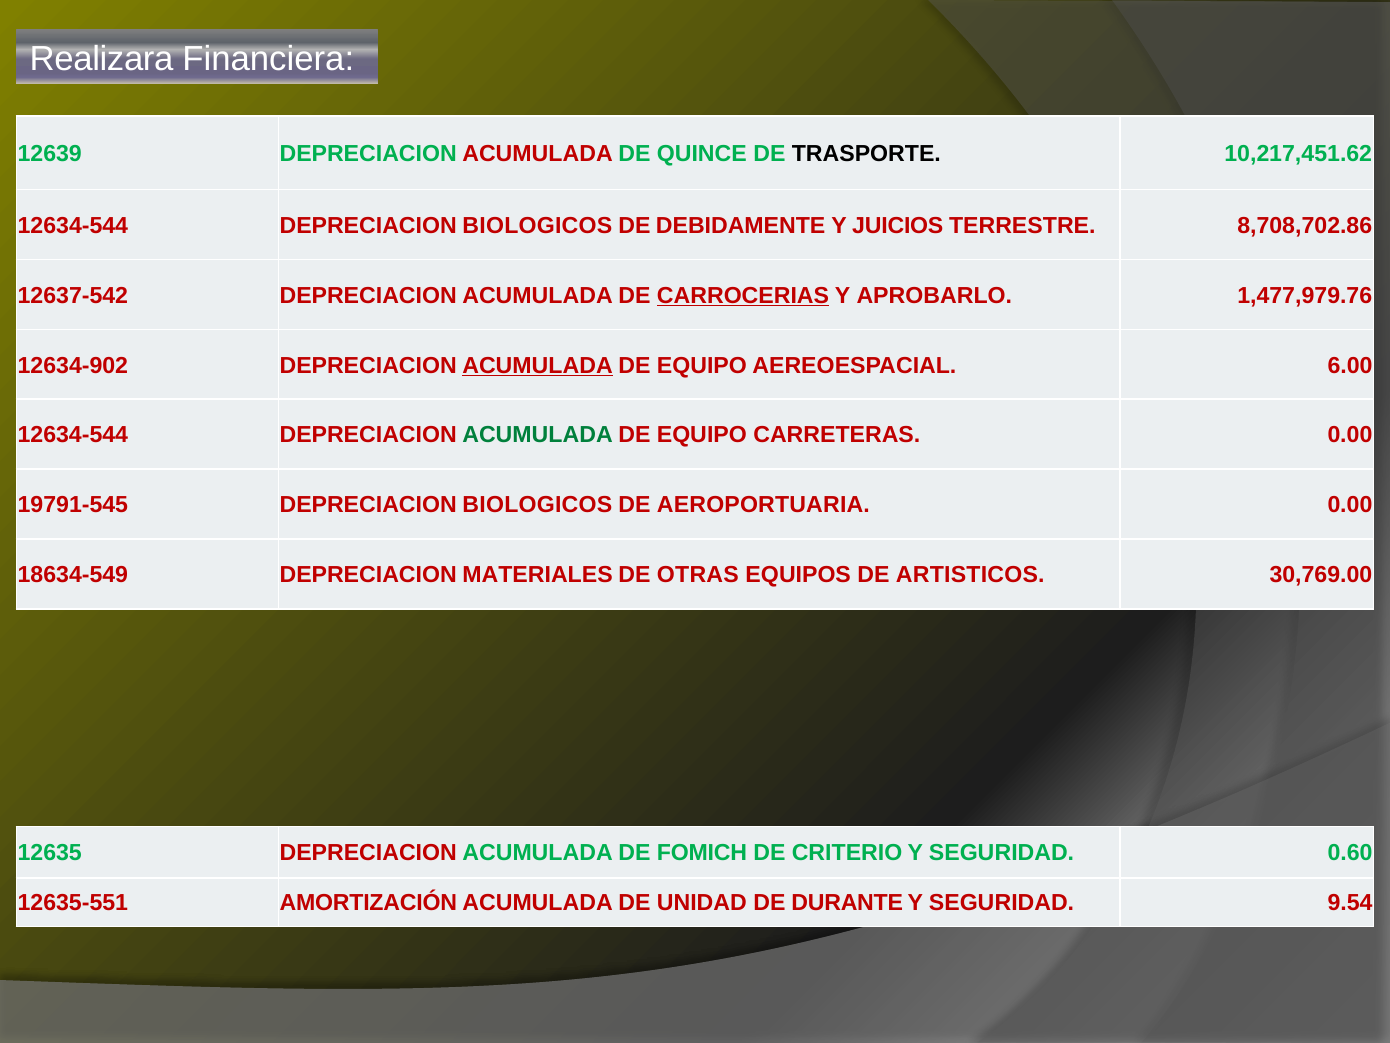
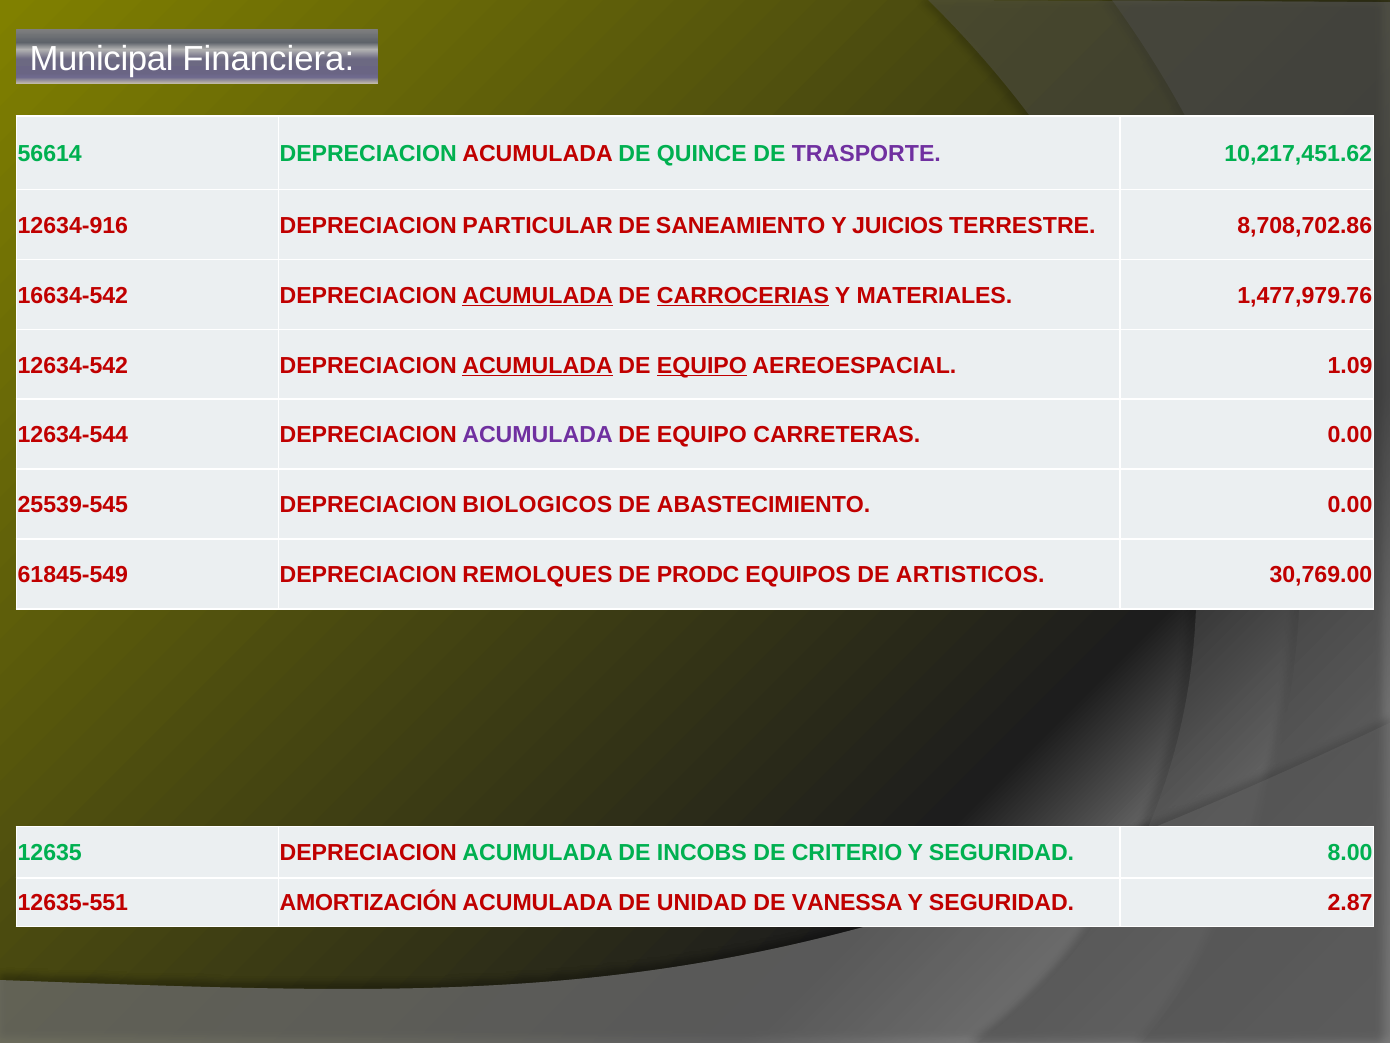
Realizara: Realizara -> Municipal
12639: 12639 -> 56614
TRASPORTE colour: black -> purple
12634-544 at (73, 226): 12634-544 -> 12634-916
BIOLOGICOS at (537, 226): BIOLOGICOS -> PARTICULAR
DEBIDAMENTE: DEBIDAMENTE -> SANEAMIENTO
12637-542: 12637-542 -> 16634-542
ACUMULADA at (538, 295) underline: none -> present
APROBARLO: APROBARLO -> MATERIALES
12634-902: 12634-902 -> 12634-542
EQUIPO at (702, 365) underline: none -> present
6.00: 6.00 -> 1.09
ACUMULADA at (538, 435) colour: green -> purple
19791-545: 19791-545 -> 25539-545
AEROPORTUARIA: AEROPORTUARIA -> ABASTECIMIENTO
18634-549: 18634-549 -> 61845-549
MATERIALES: MATERIALES -> REMOLQUES
OTRAS: OTRAS -> PRODC
FOMICH: FOMICH -> INCOBS
0.60: 0.60 -> 8.00
DURANTE: DURANTE -> VANESSA
9.54: 9.54 -> 2.87
